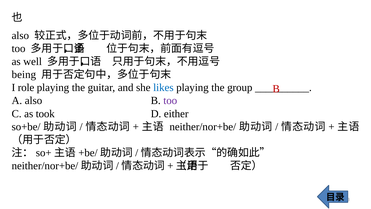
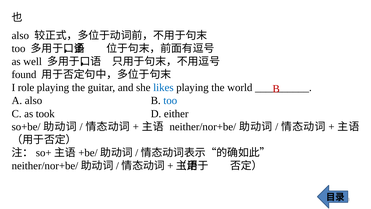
being: being -> found
group: group -> world
too at (170, 101) colour: purple -> blue
